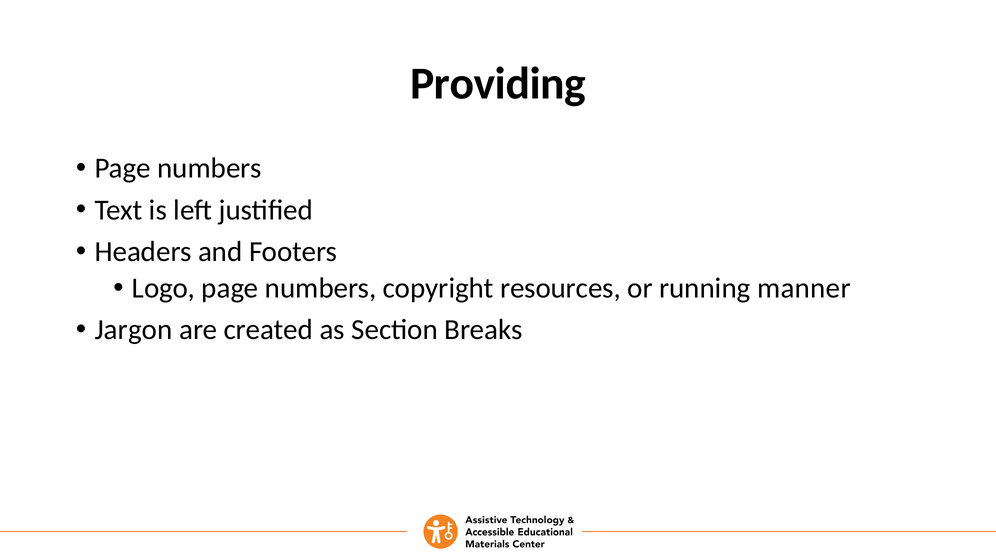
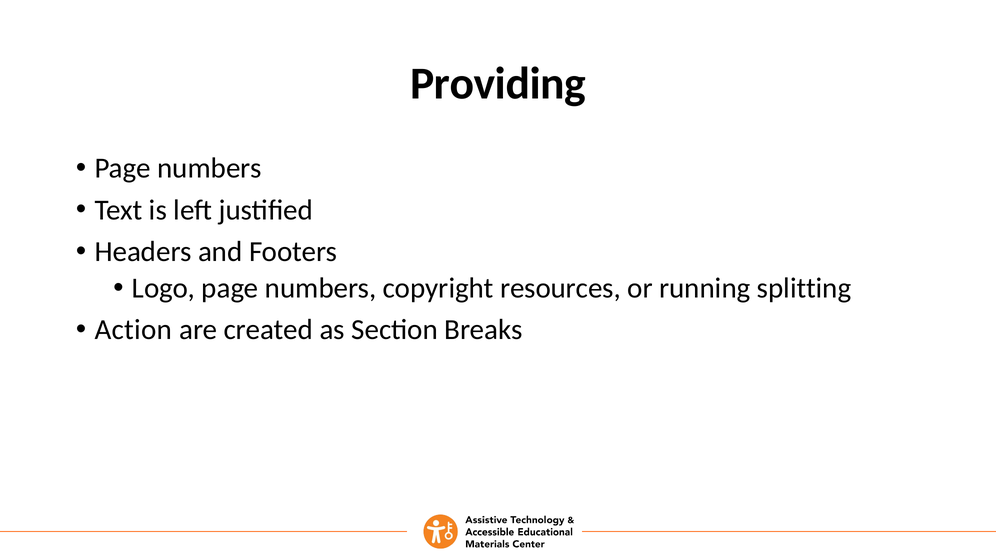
manner: manner -> splitting
Jargon: Jargon -> Action
